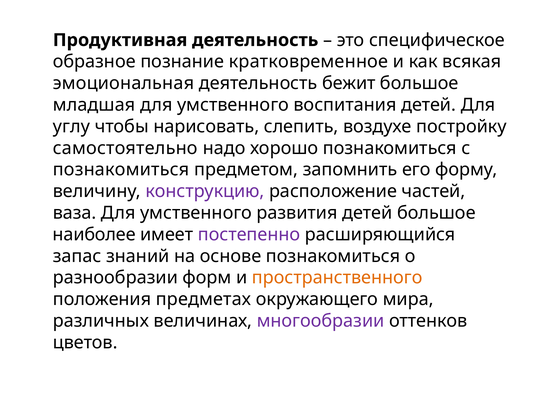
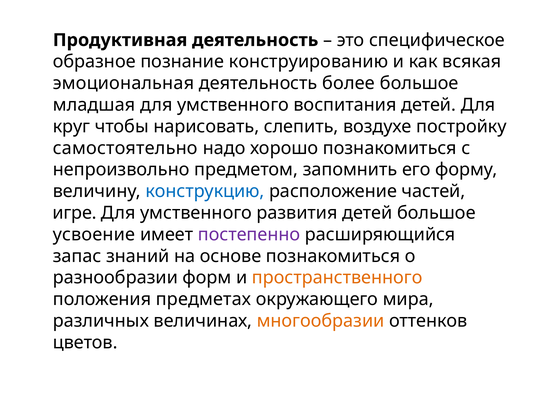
кратковременное: кратковременное -> конструированию
бежит: бежит -> более
углу: углу -> круг
познакомиться at (121, 170): познакомиться -> непроизвольно
конструкцию colour: purple -> blue
ваза: ваза -> игре
наиболее: наиболее -> усвоение
многообразии colour: purple -> orange
